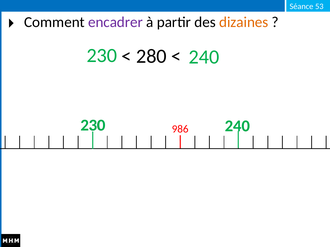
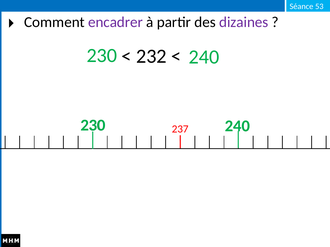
dizaines colour: orange -> purple
280: 280 -> 232
986: 986 -> 237
